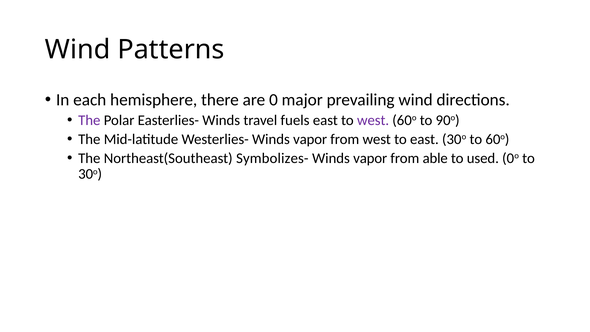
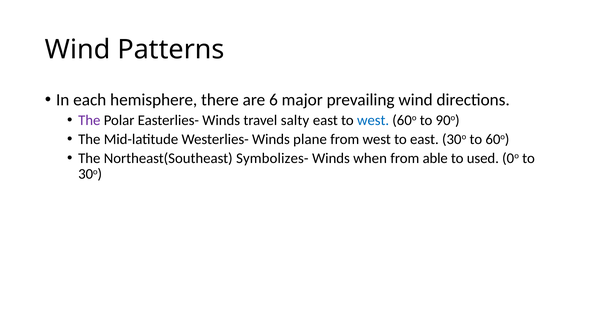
0: 0 -> 6
fuels: fuels -> salty
west at (373, 120) colour: purple -> blue
Westerlies- Winds vapor: vapor -> plane
vapor at (370, 158): vapor -> when
